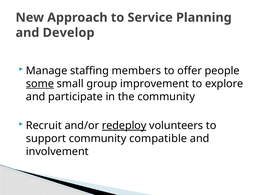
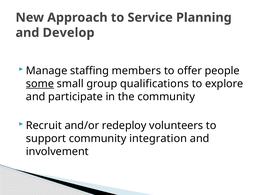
improvement: improvement -> qualifications
redeploy underline: present -> none
compatible: compatible -> integration
